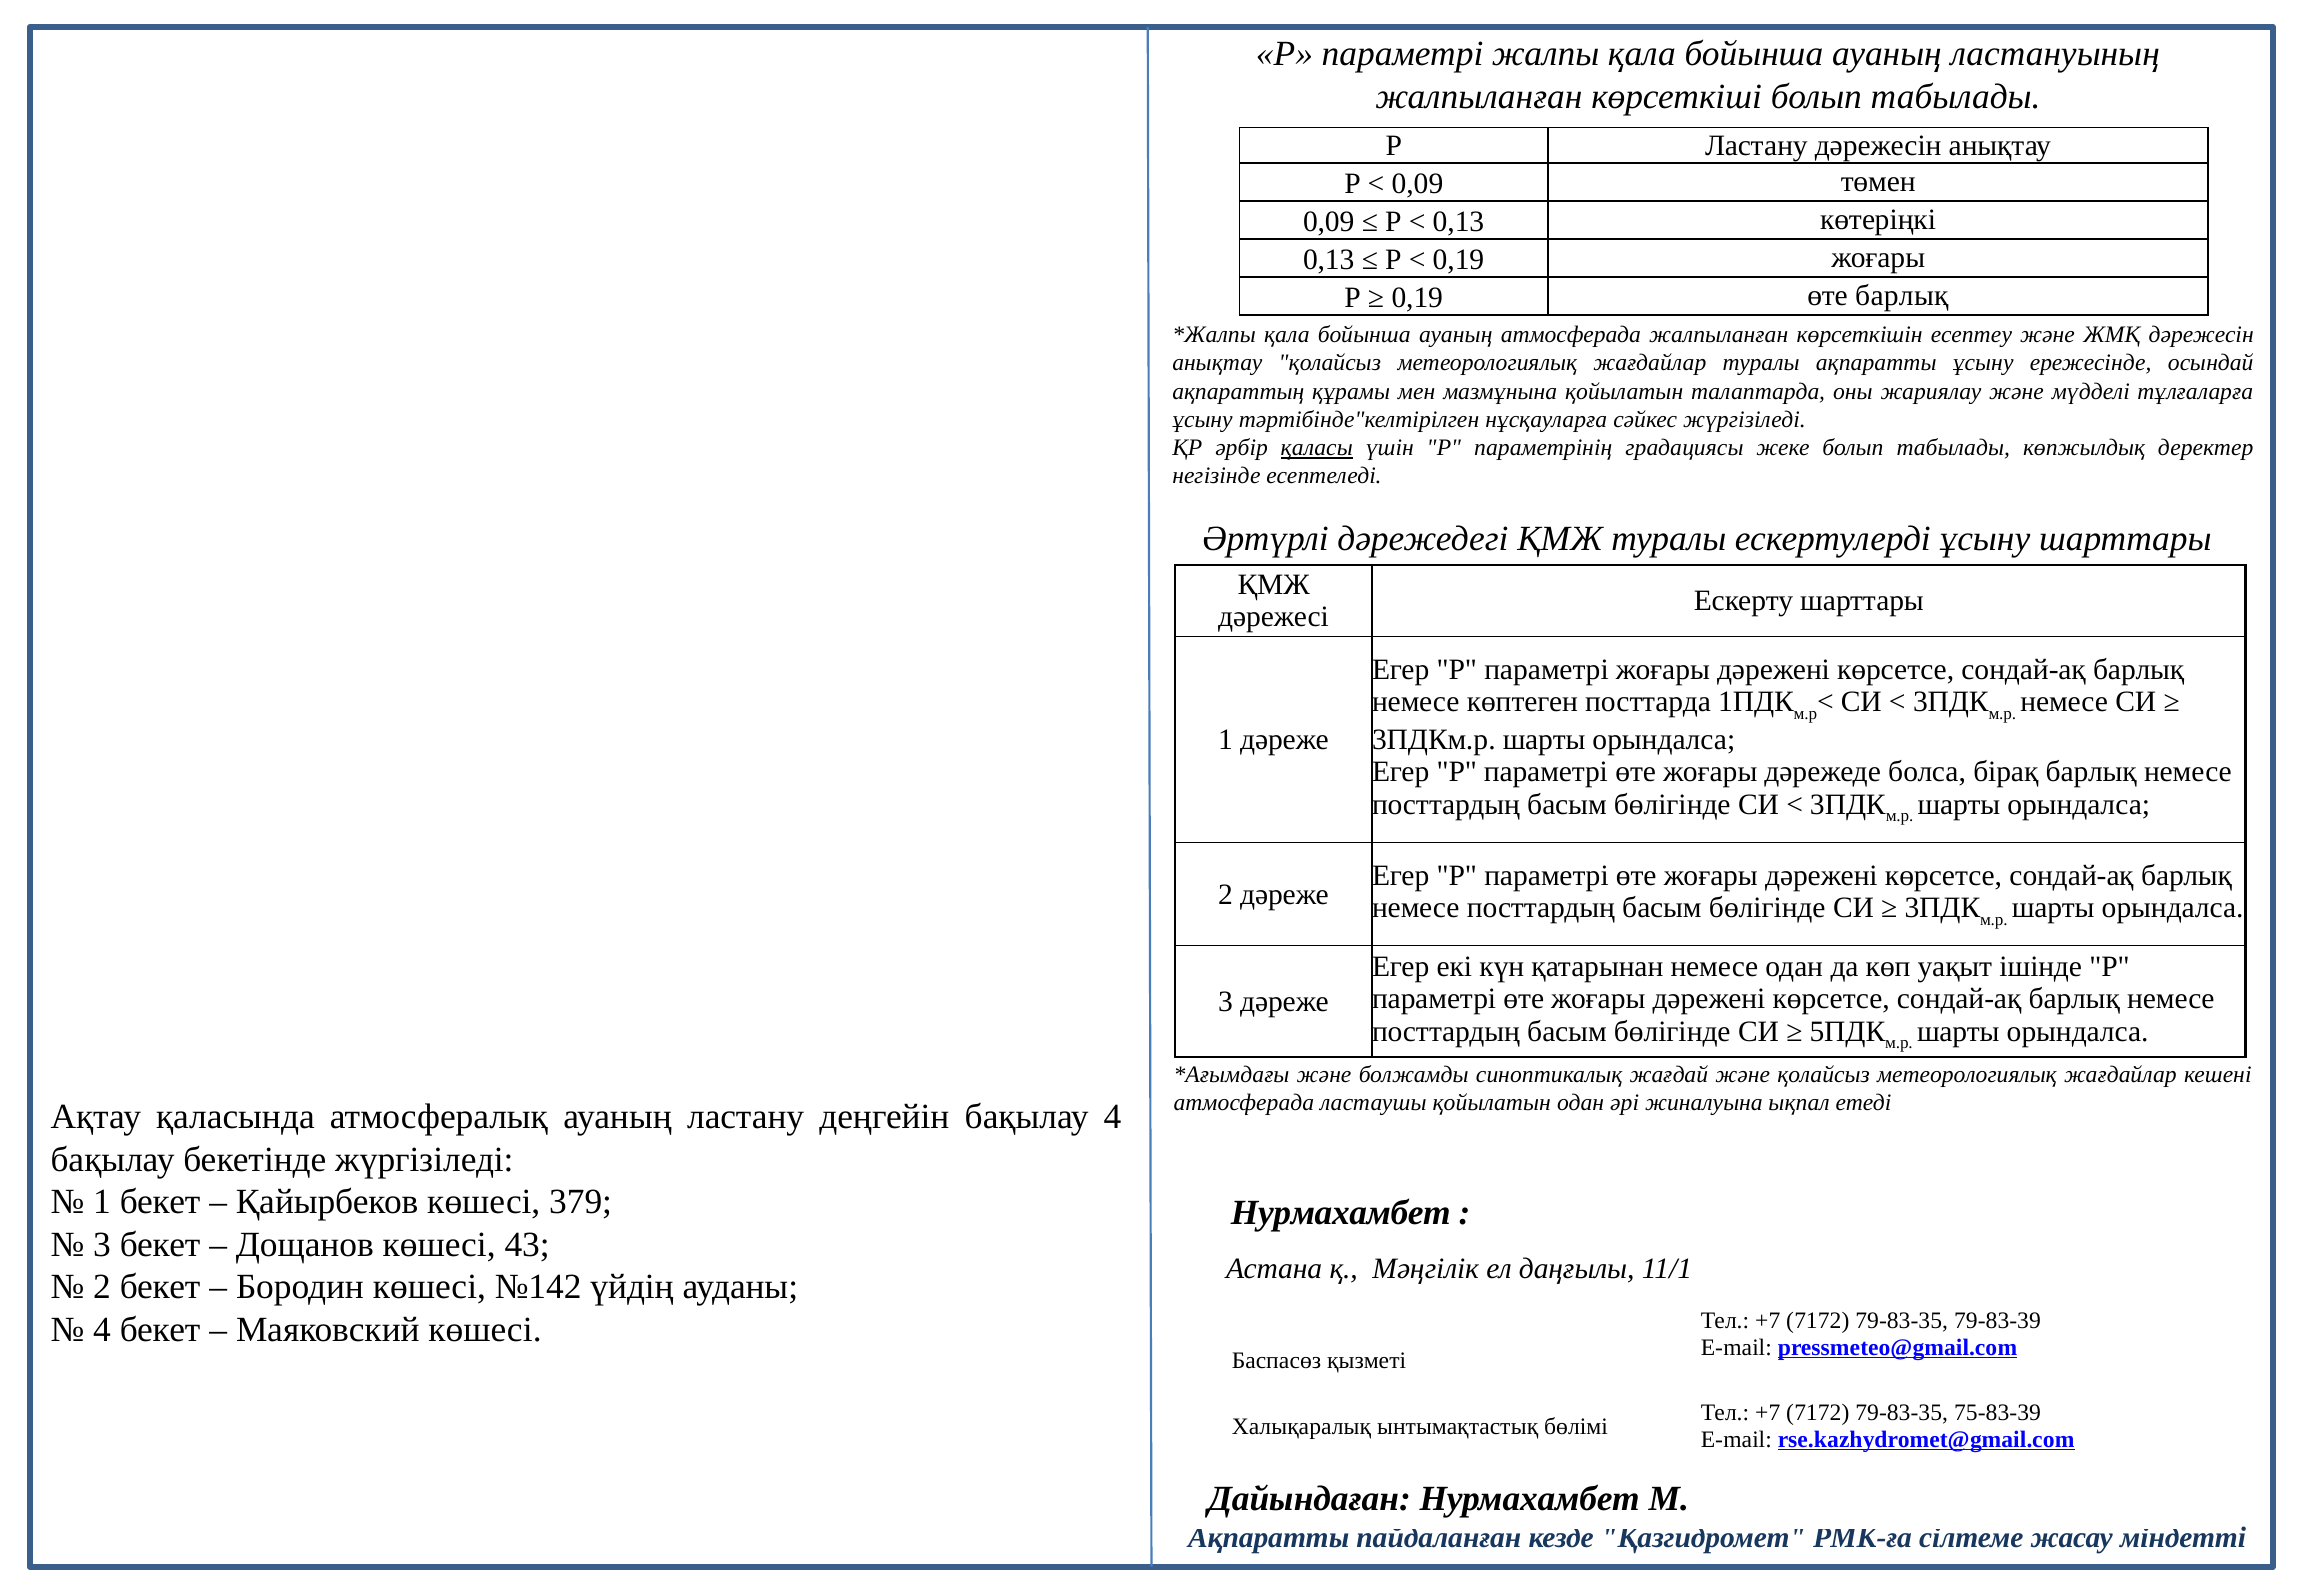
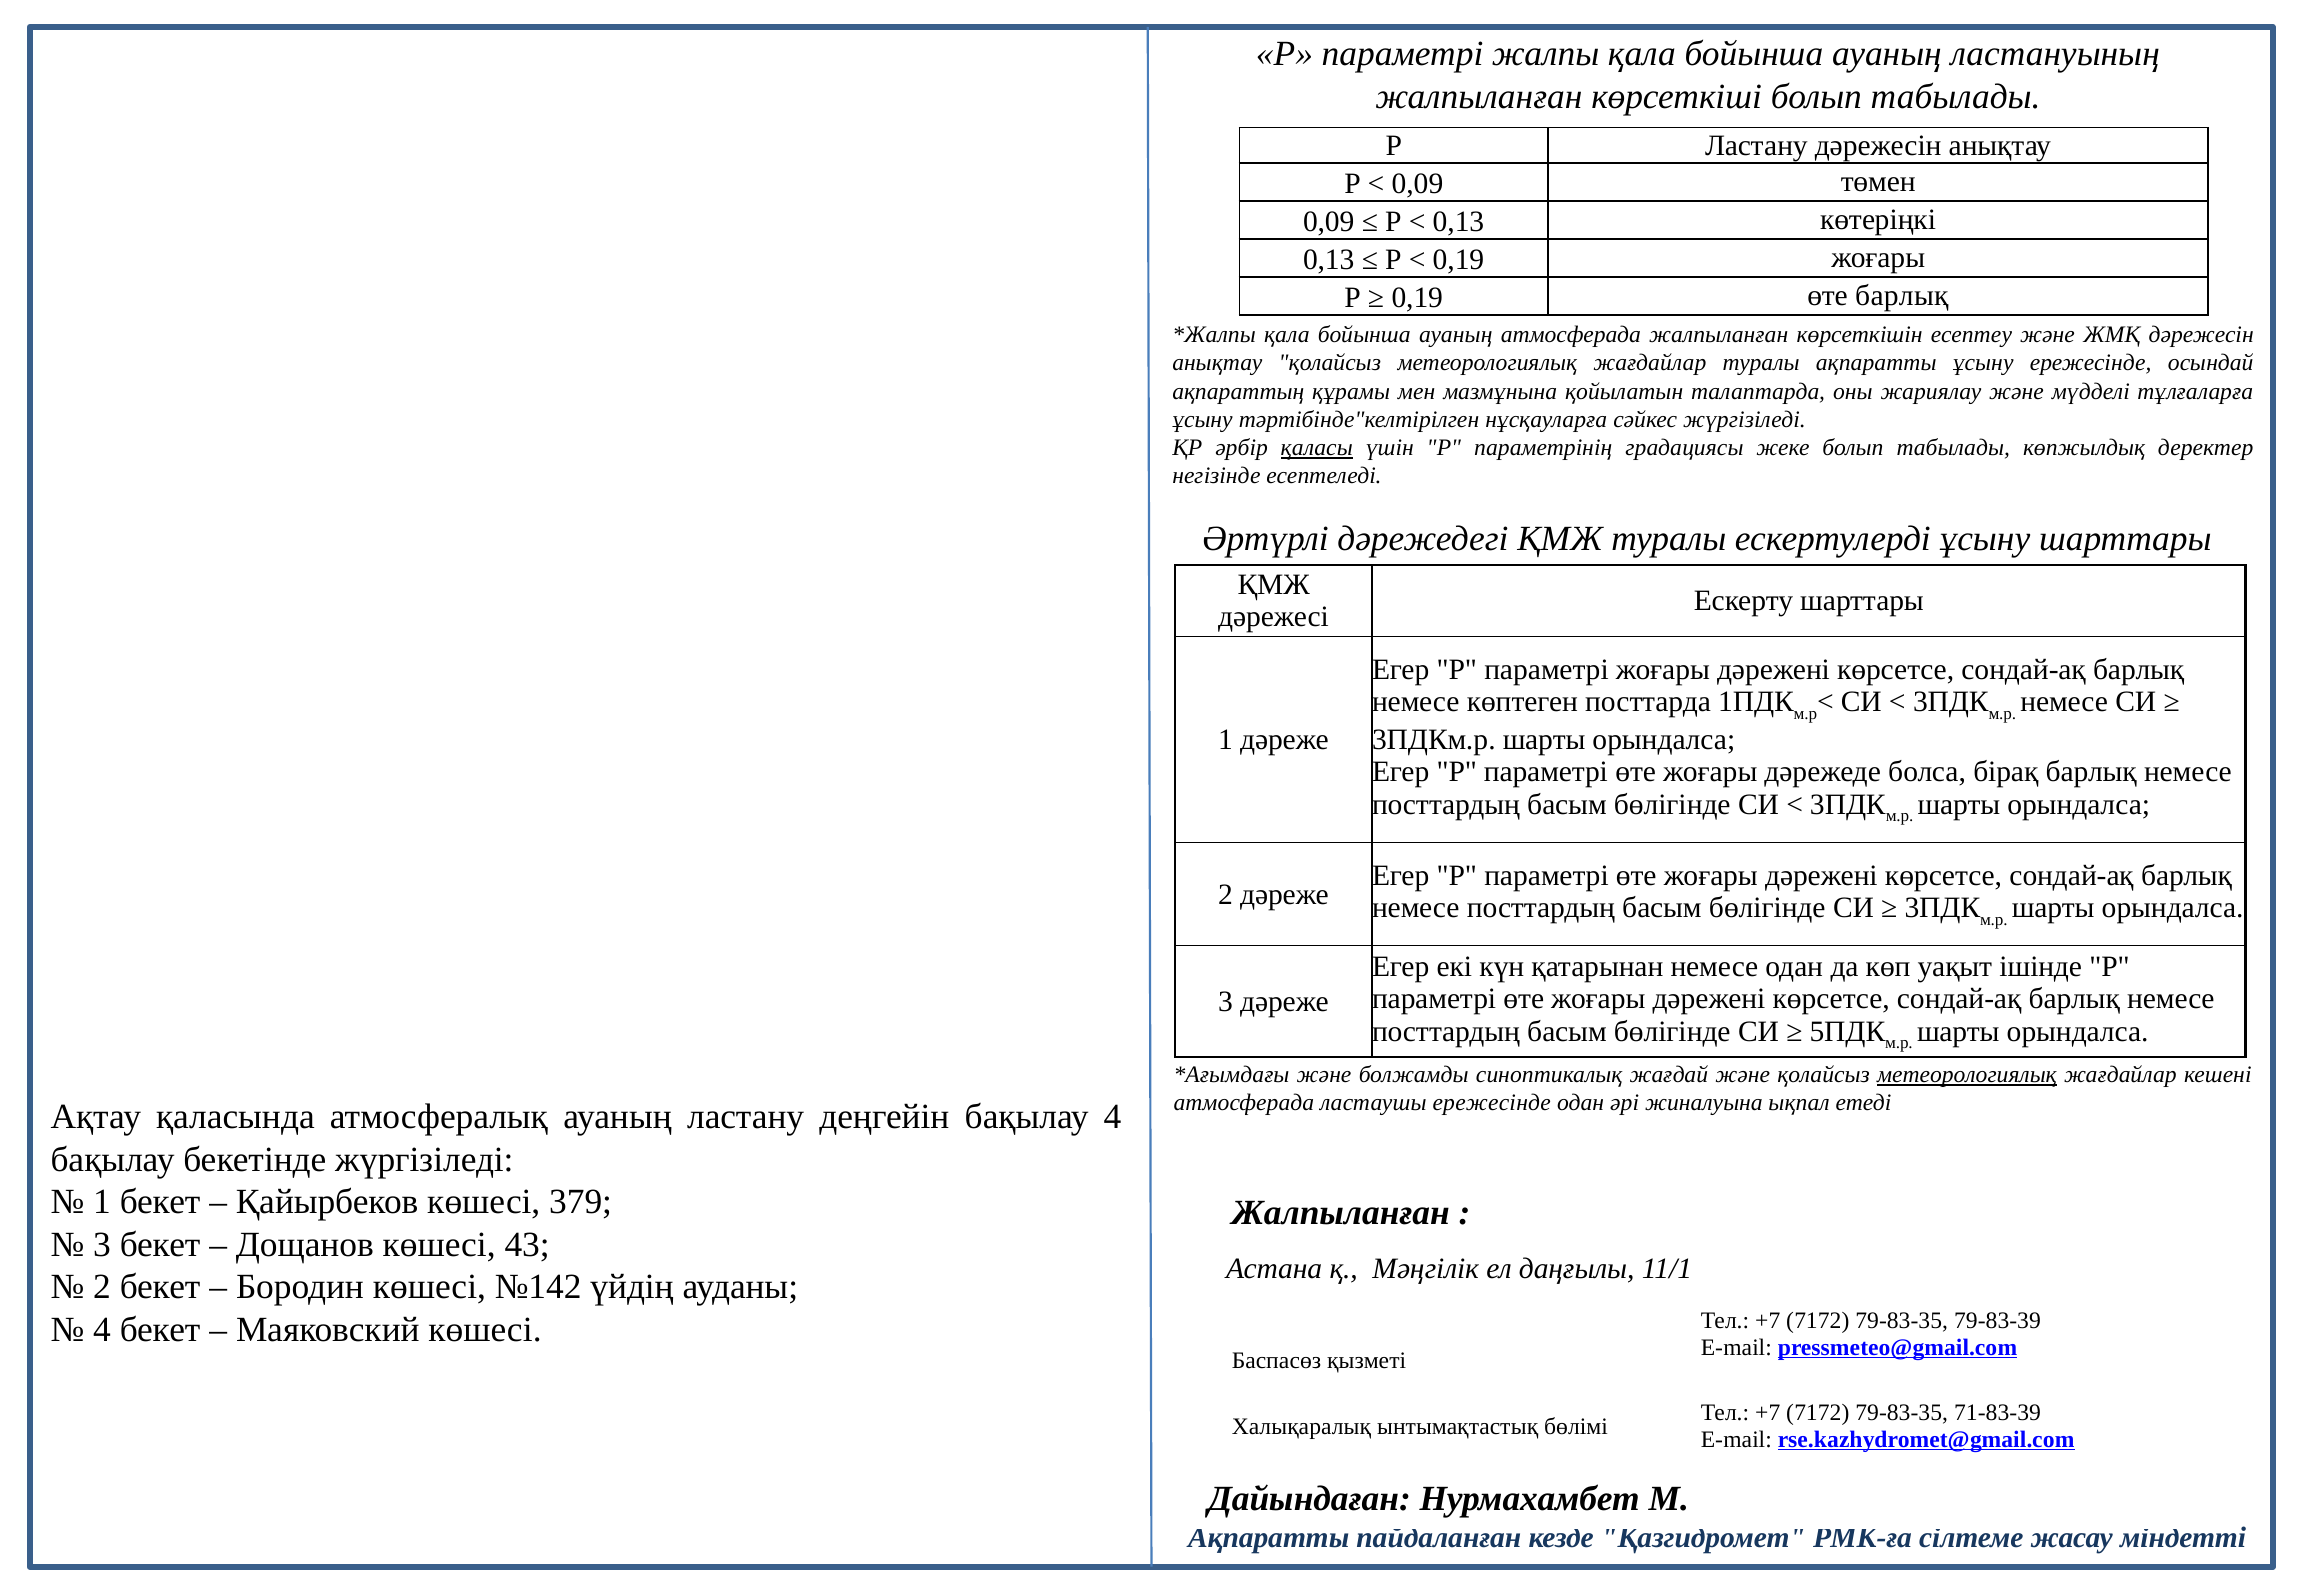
метеорологиялық at (1967, 1075) underline: none -> present
ластаушы қойылатын: қойылатын -> ережесінде
Нурмахамбет at (1341, 1213): Нурмахамбет -> Жалпыланған
75-83-39: 75-83-39 -> 71-83-39
